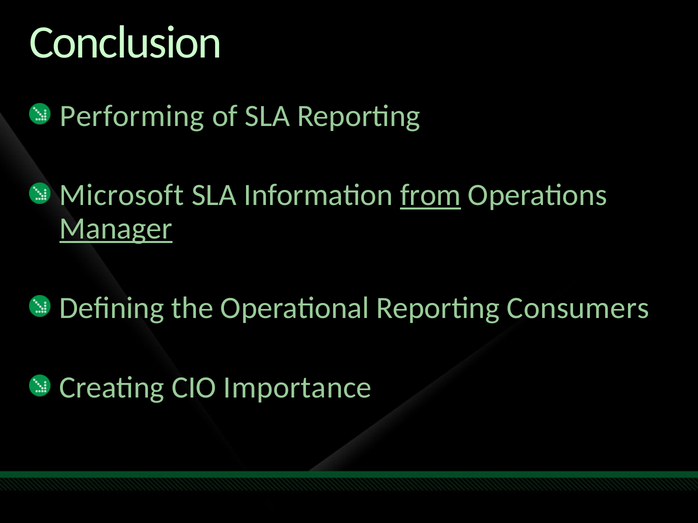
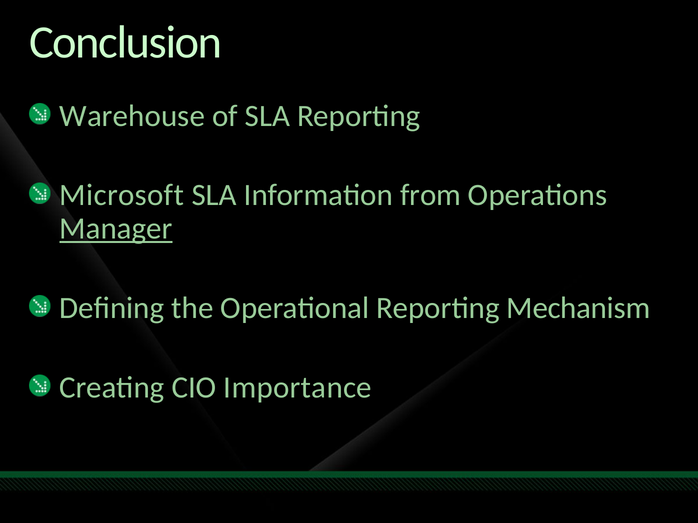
Performing: Performing -> Warehouse
from underline: present -> none
Consumers: Consumers -> Mechanism
